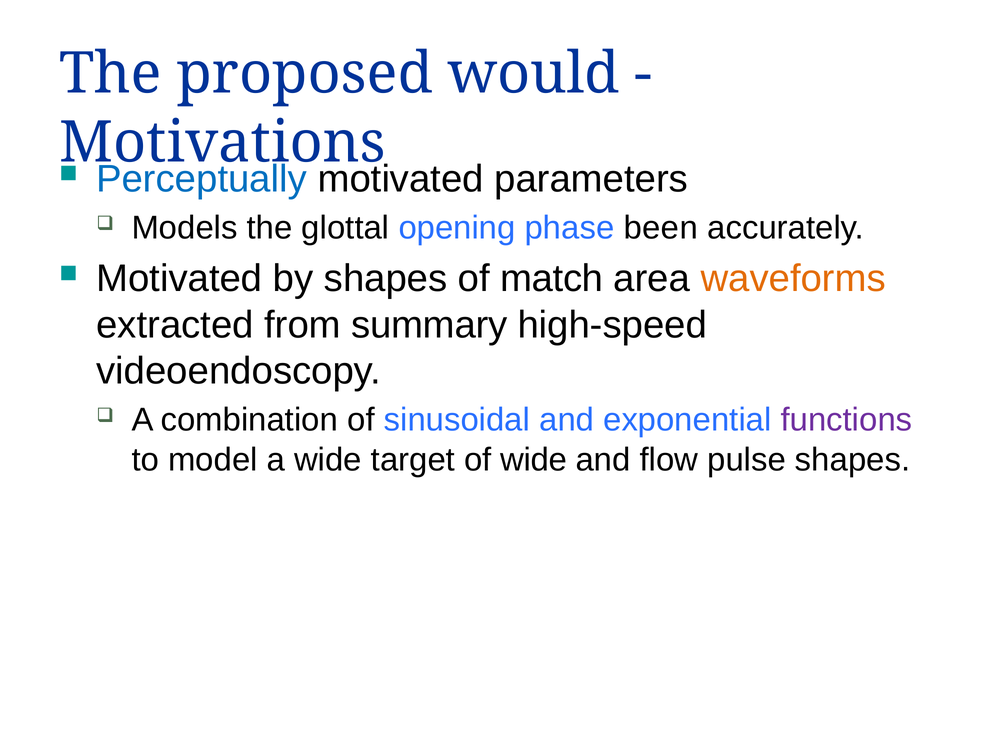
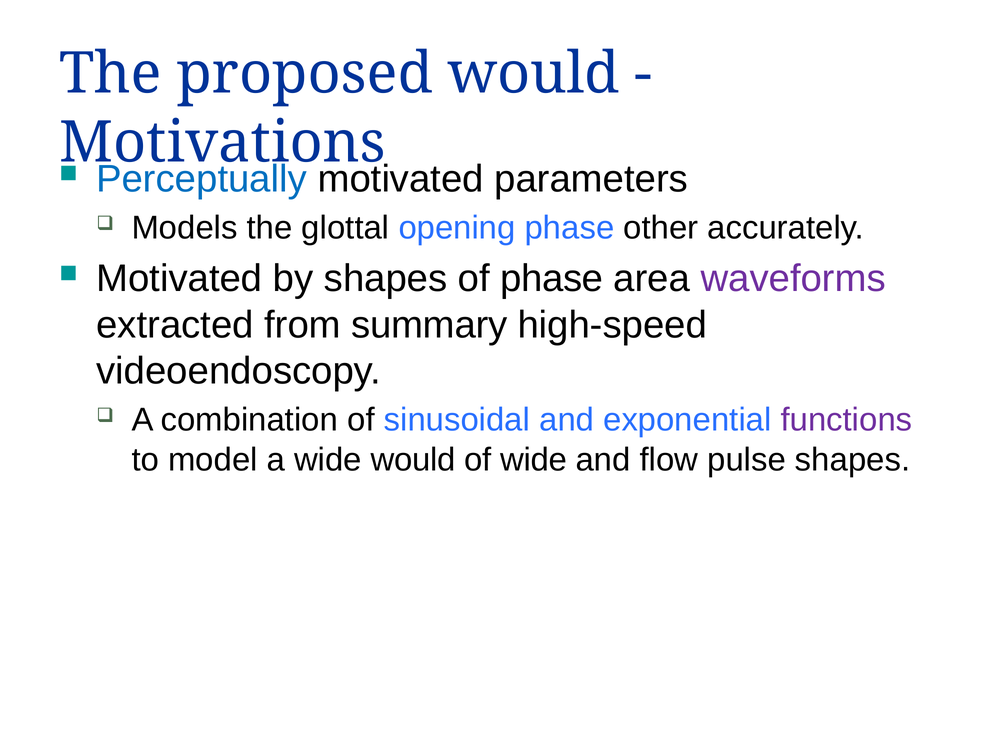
been: been -> other
of match: match -> phase
waveforms colour: orange -> purple
wide target: target -> would
